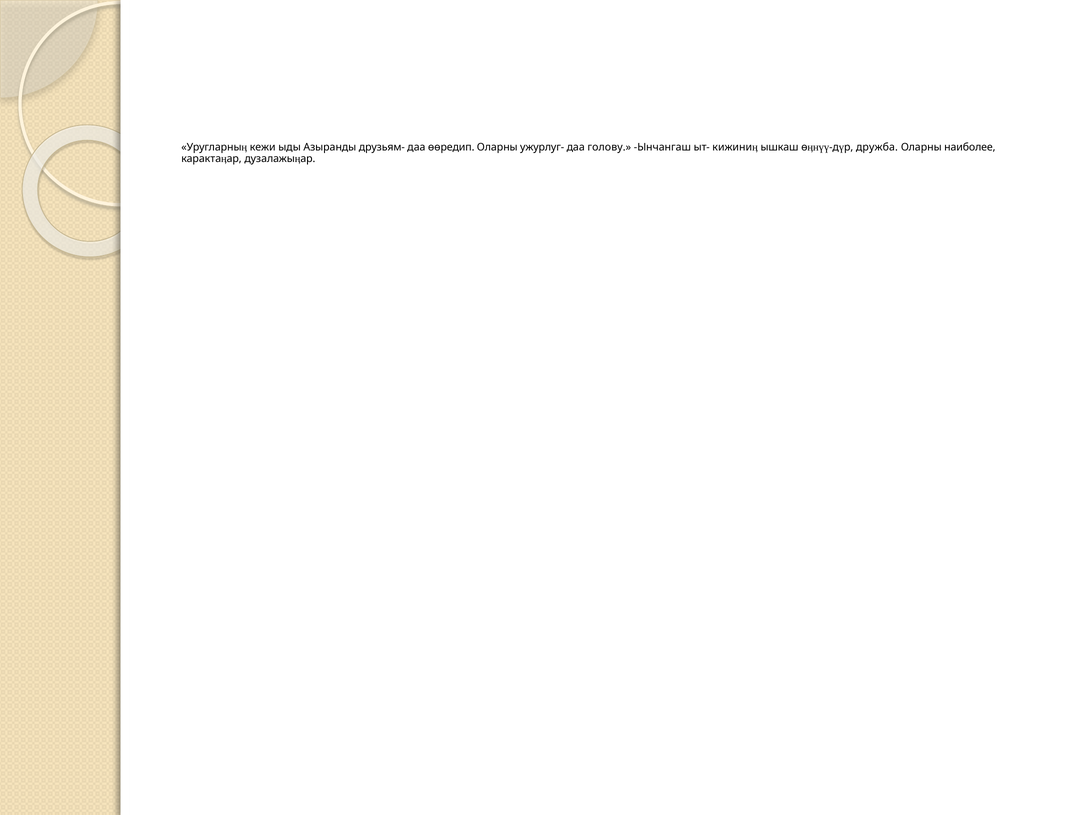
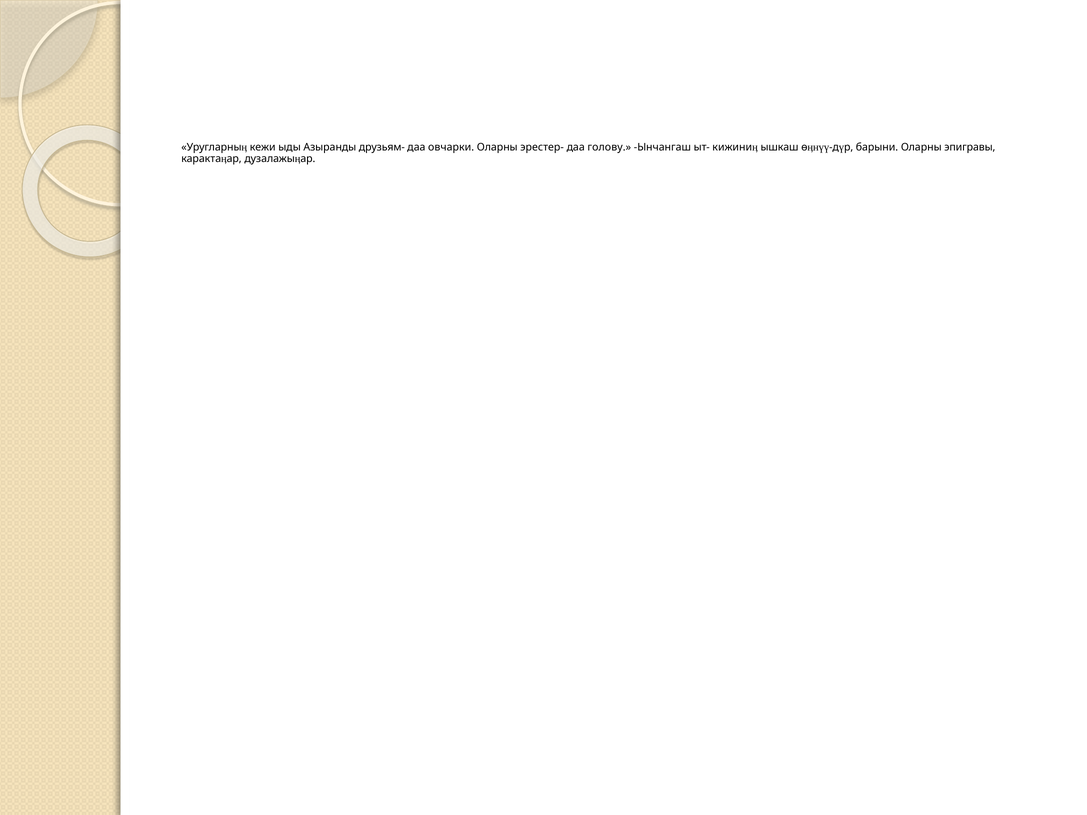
өөредип: өөредип -> овчарки
ужурлуг-: ужурлуг- -> эрестер-
дружба: дружба -> барыни
наиболее: наиболее -> эпигравы
